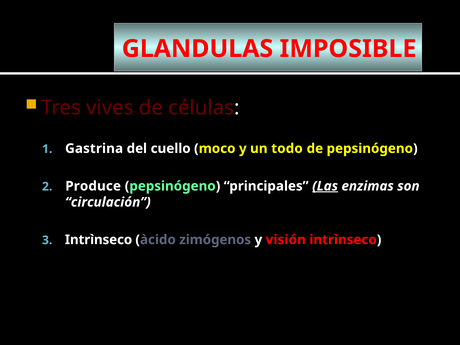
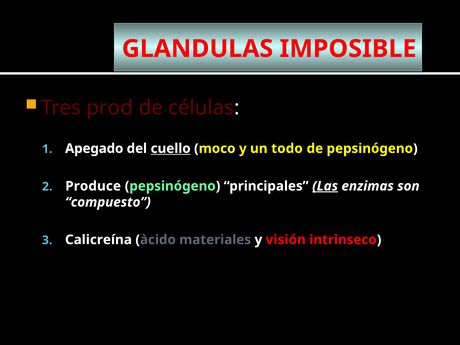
vives: vives -> prod
Gastrina: Gastrina -> Apegado
cuello underline: none -> present
circulación: circulación -> compuesto
Intrìnseco at (99, 240): Intrìnseco -> Calicreína
zimógenos: zimógenos -> materiales
